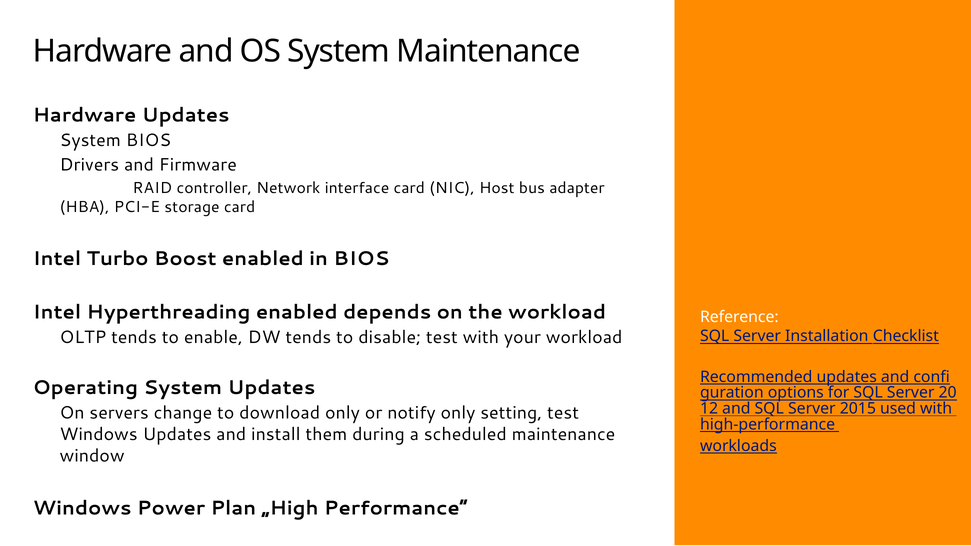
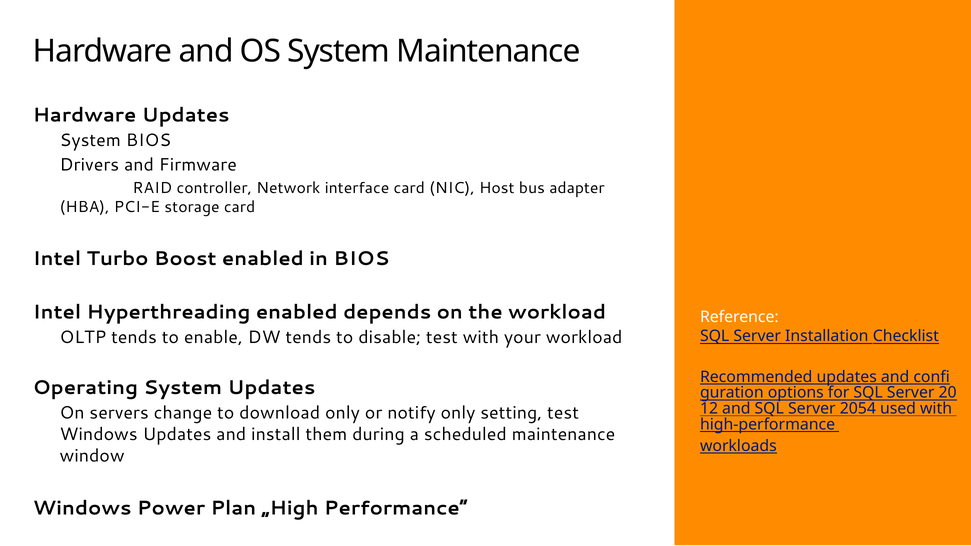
2015: 2015 -> 2054
